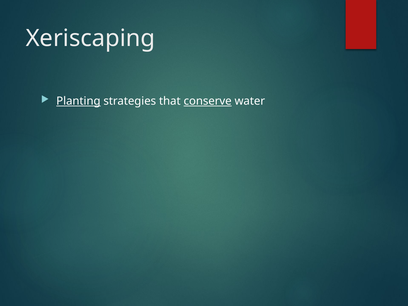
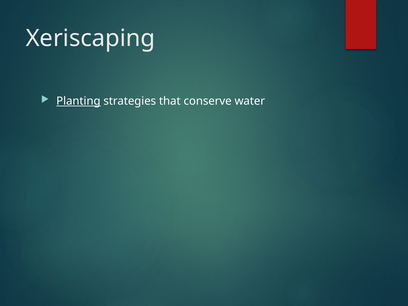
conserve underline: present -> none
